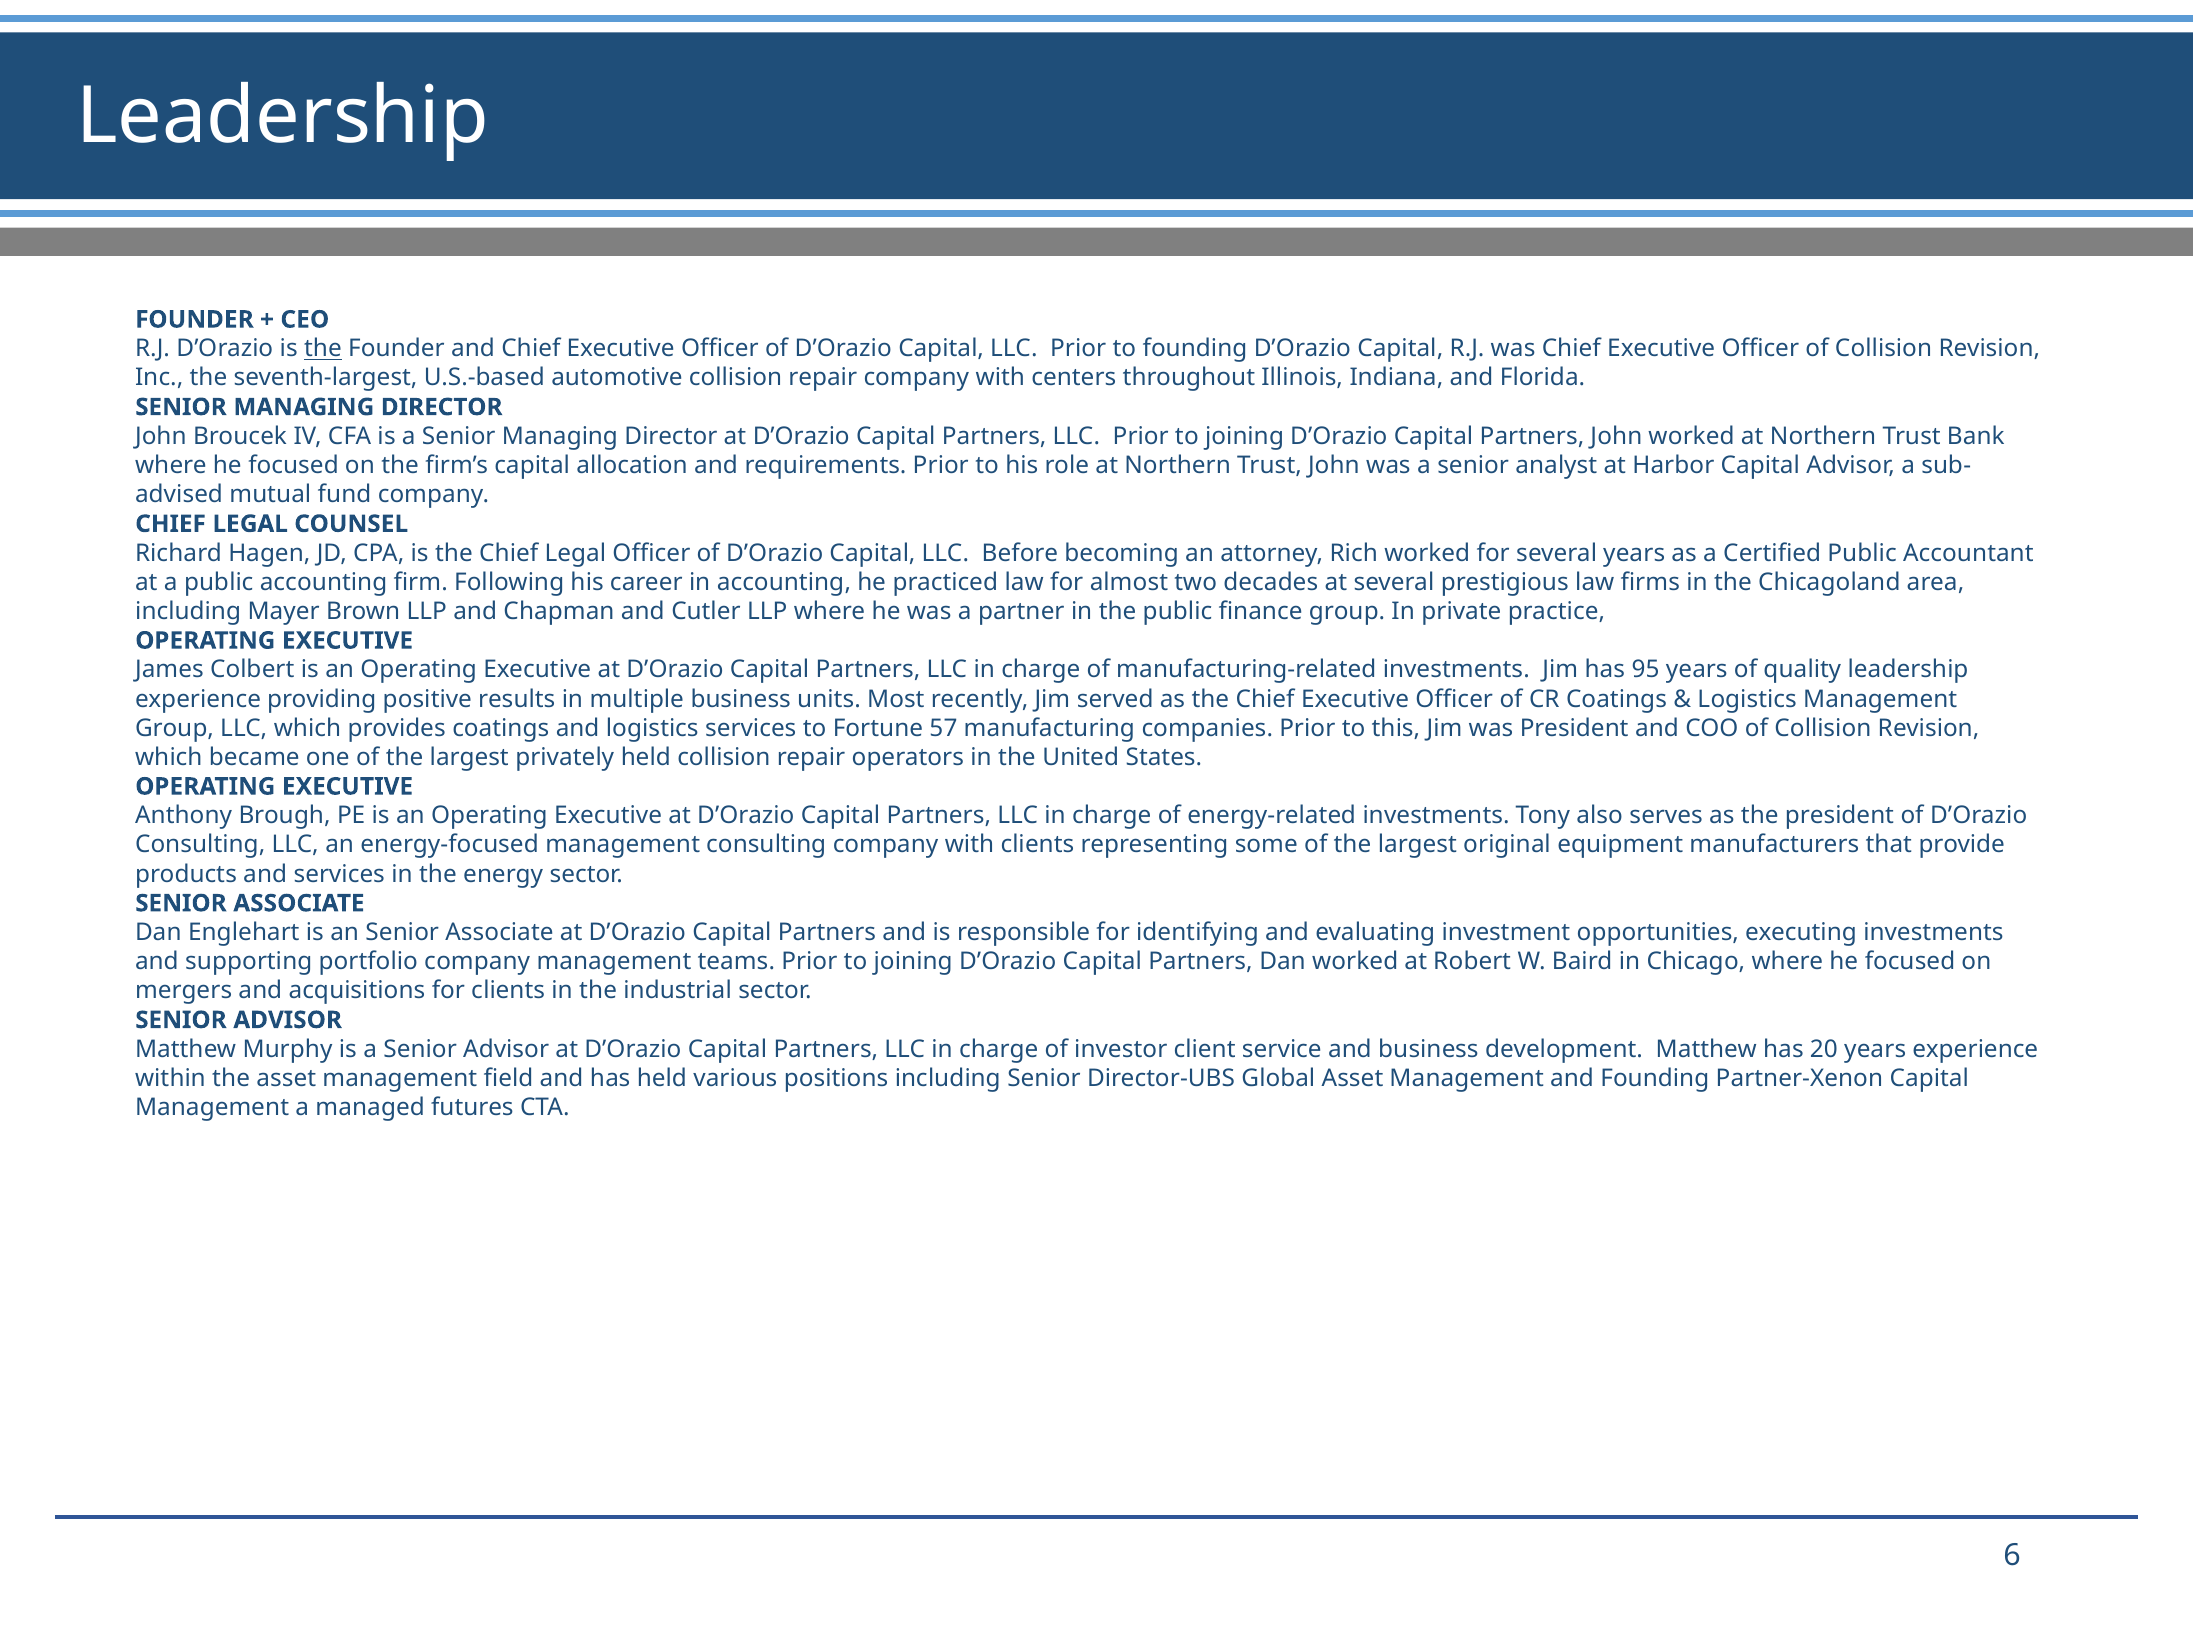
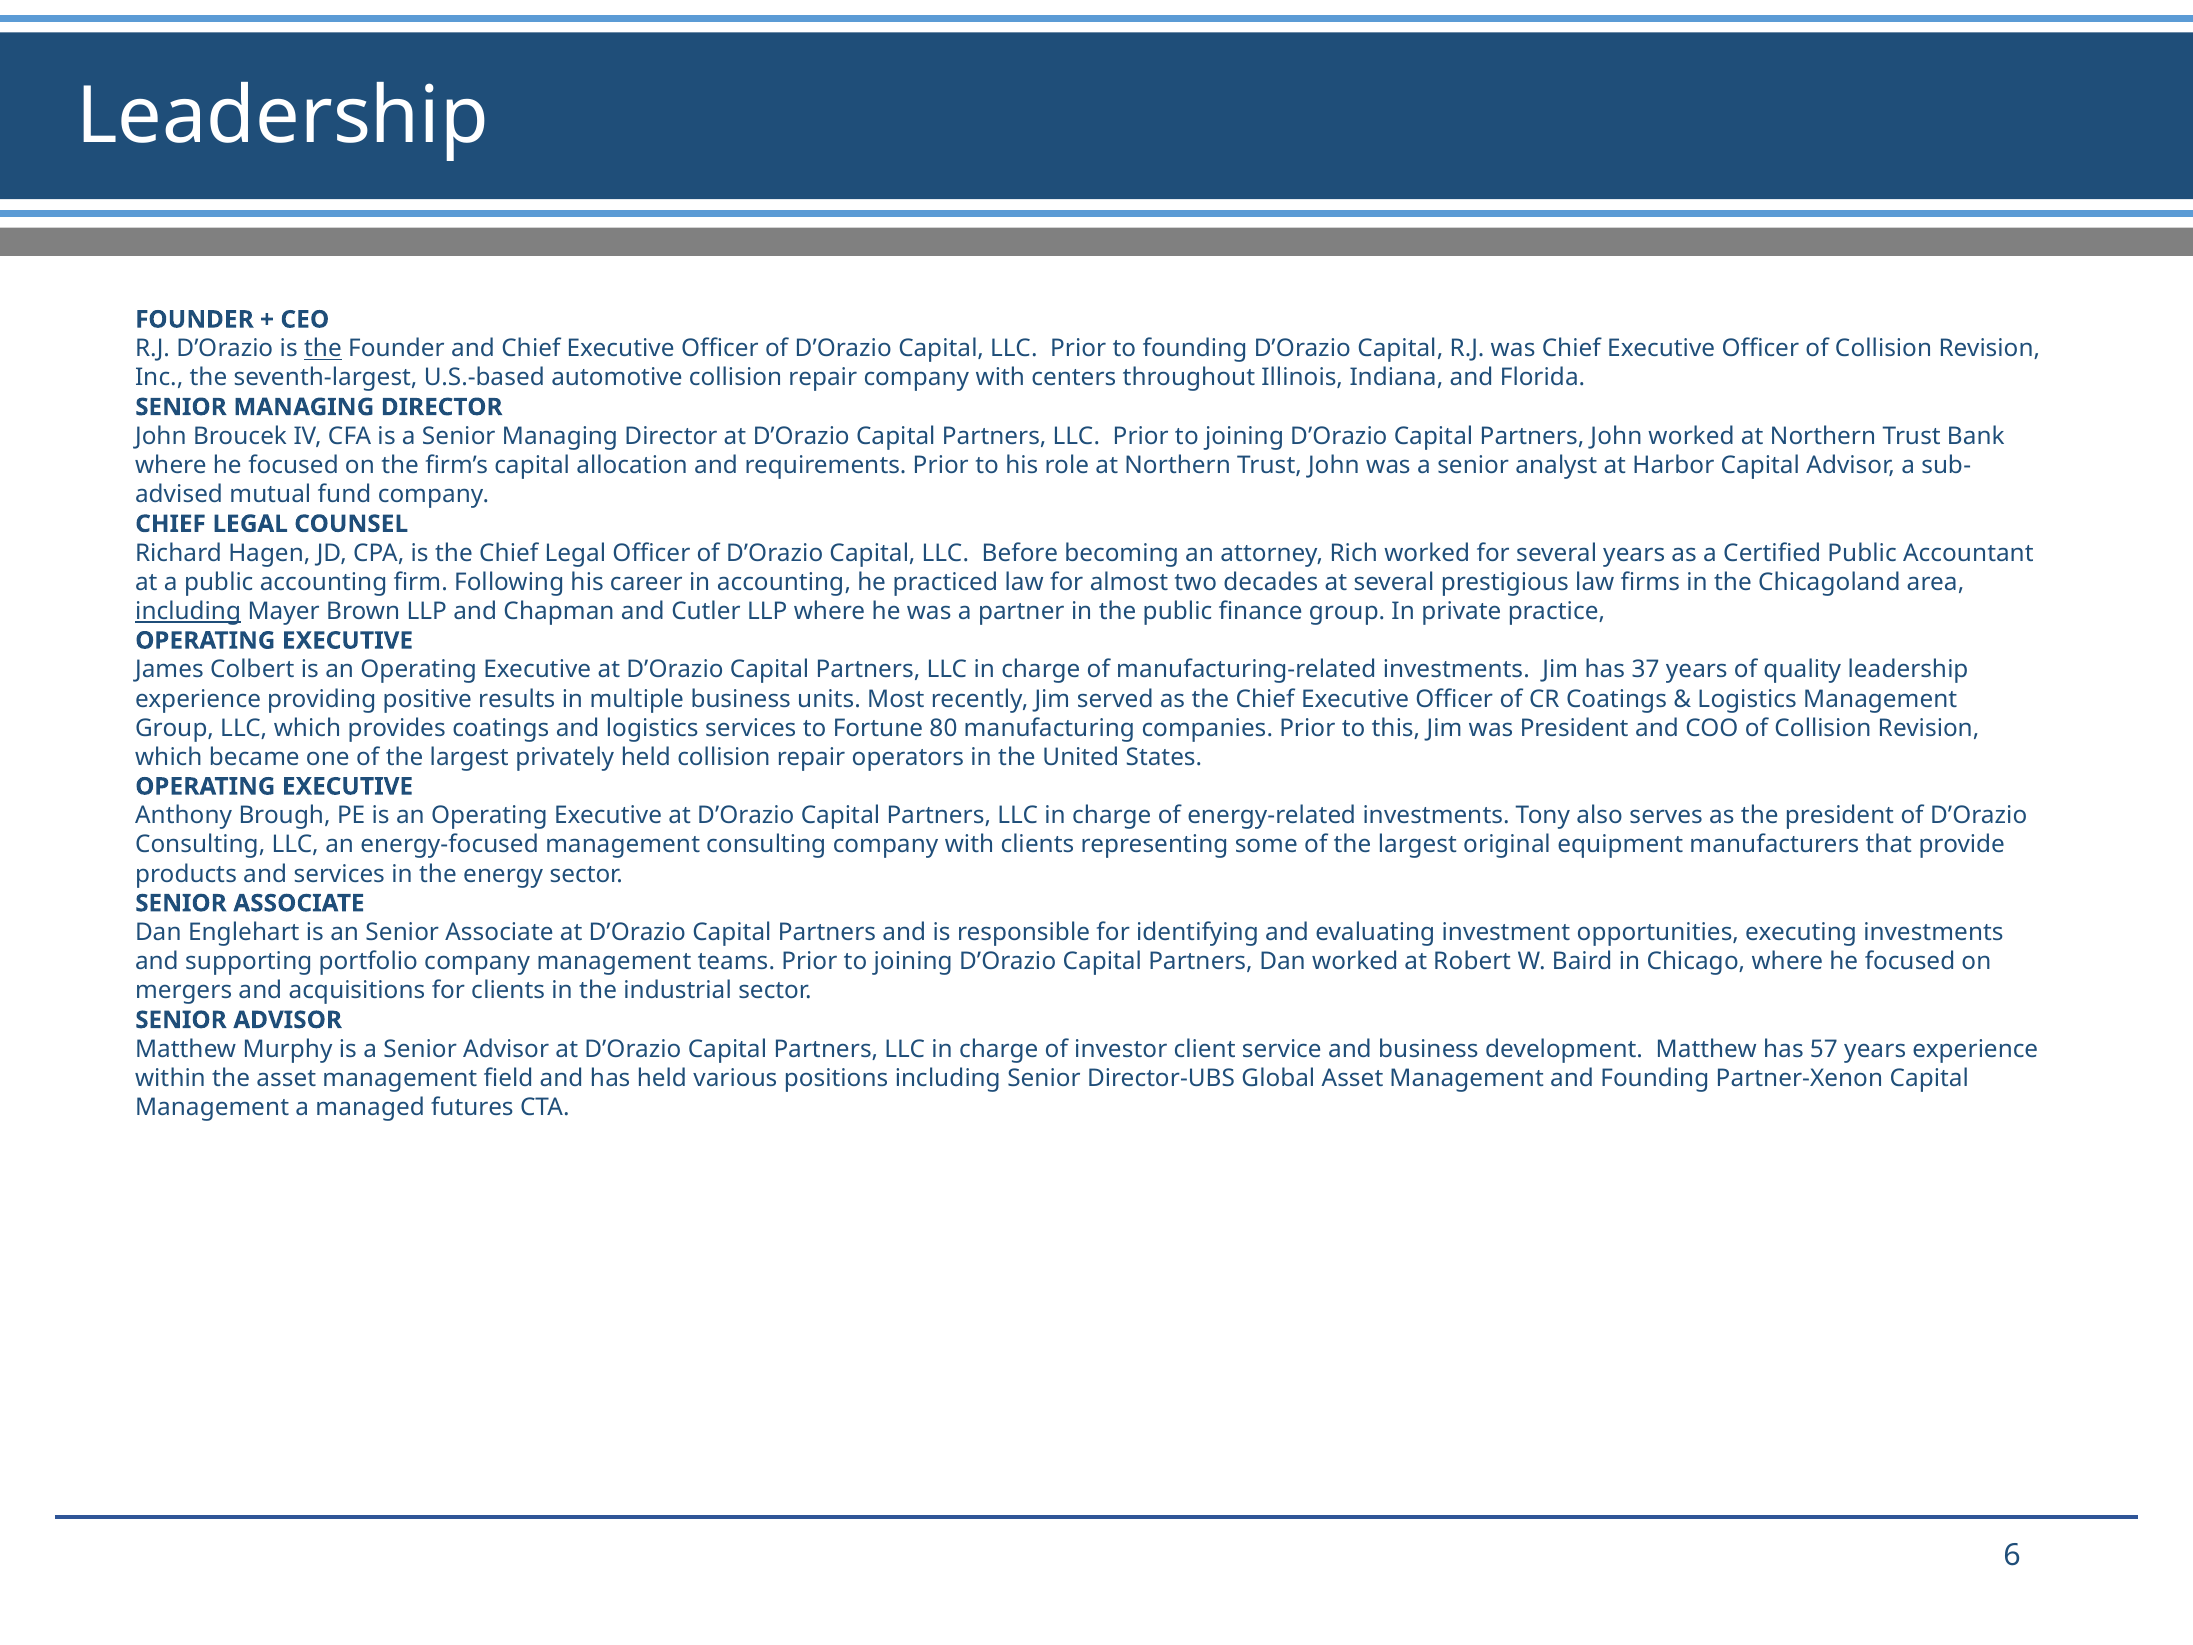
including at (188, 611) underline: none -> present
95: 95 -> 37
57: 57 -> 80
20: 20 -> 57
